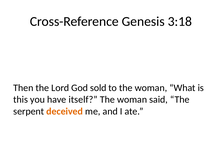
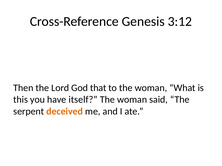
3:18: 3:18 -> 3:12
sold: sold -> that
